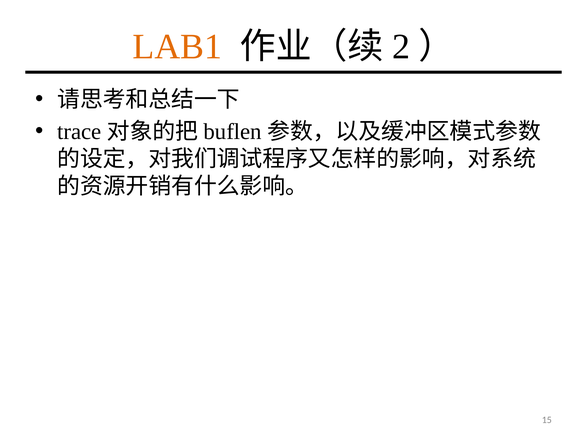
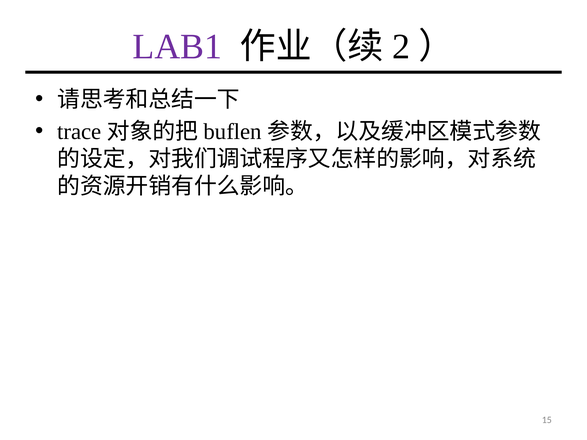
LAB1 colour: orange -> purple
